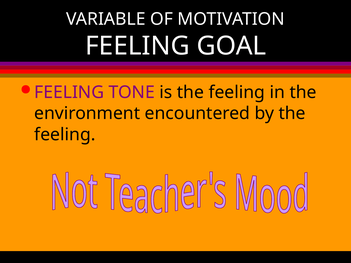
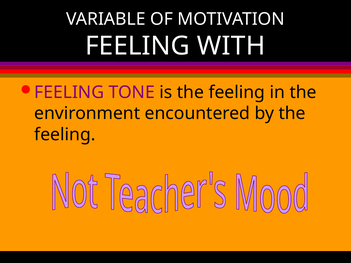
GOAL: GOAL -> WITH
